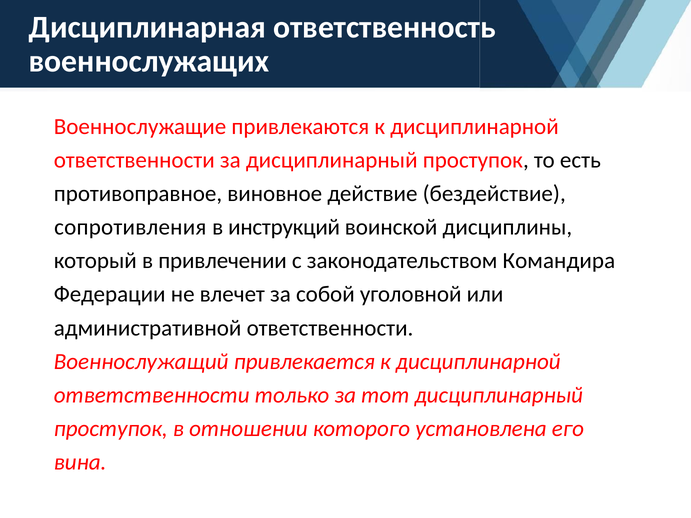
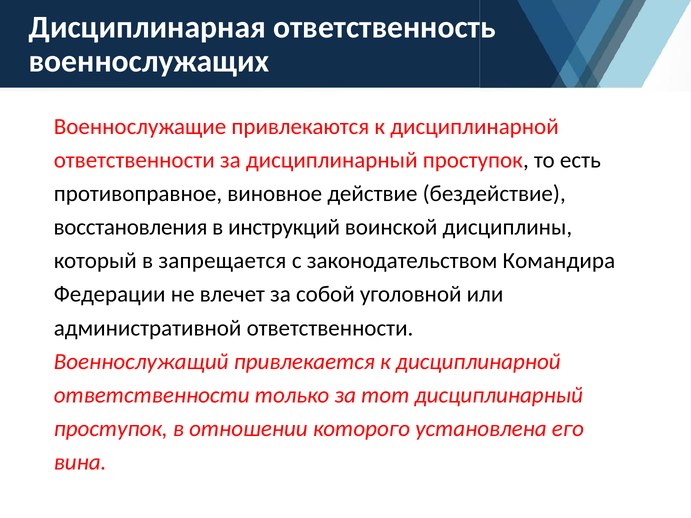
сопротивления: сопротивления -> восстановления
привлечении: привлечении -> запрещается
